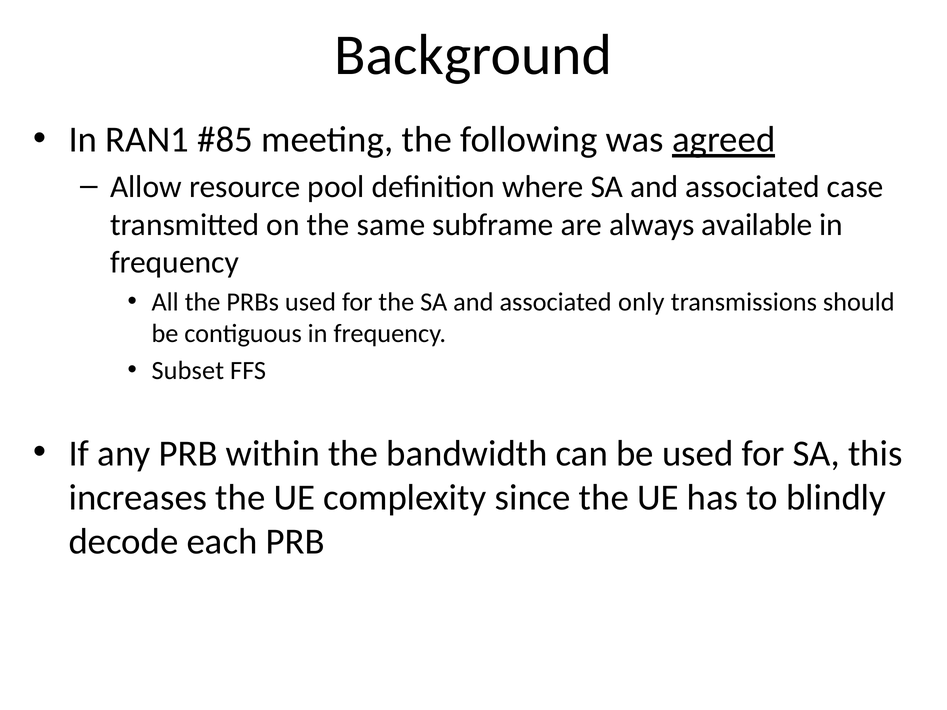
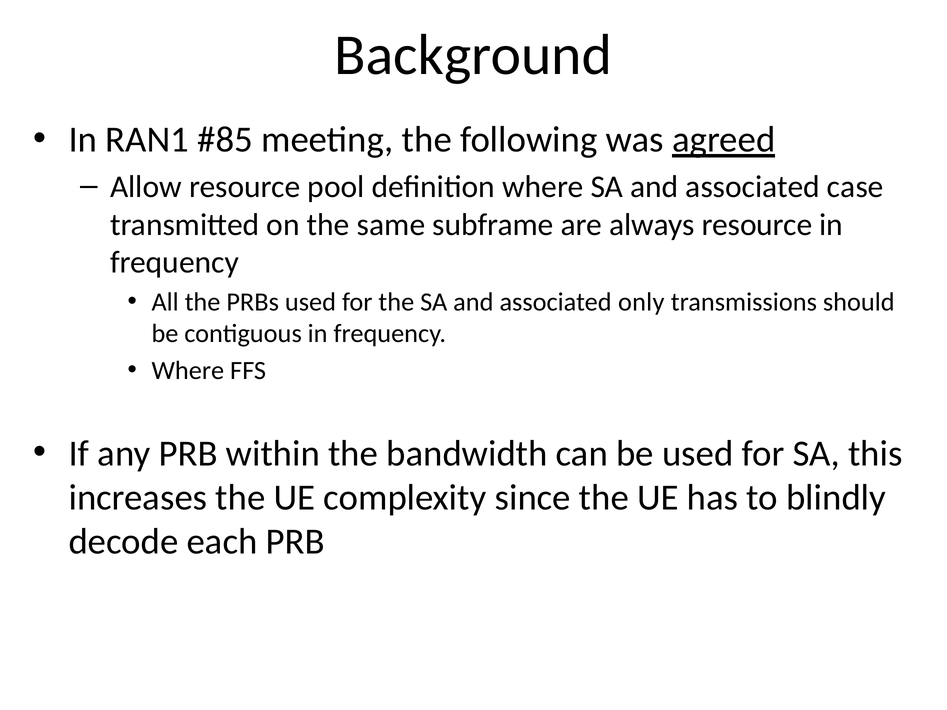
always available: available -> resource
Subset at (188, 371): Subset -> Where
